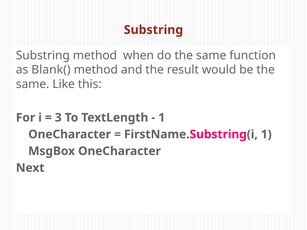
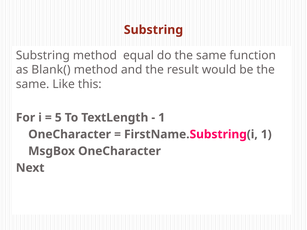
when: when -> equal
3: 3 -> 5
